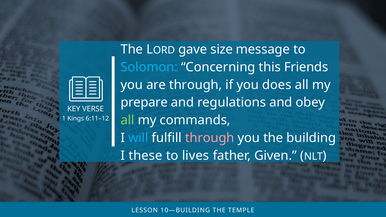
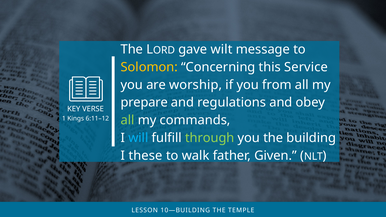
size: size -> wilt
Solomon colour: light blue -> yellow
Friends: Friends -> Service
are through: through -> worship
does: does -> from
through at (210, 138) colour: pink -> light green
lives: lives -> walk
